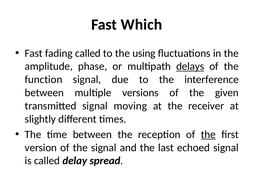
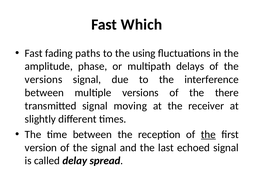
fading called: called -> paths
delays underline: present -> none
function at (44, 79): function -> versions
given: given -> there
